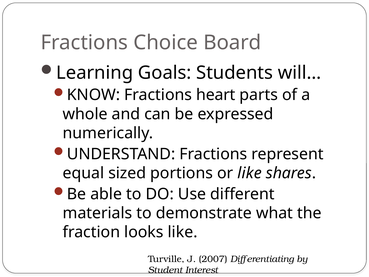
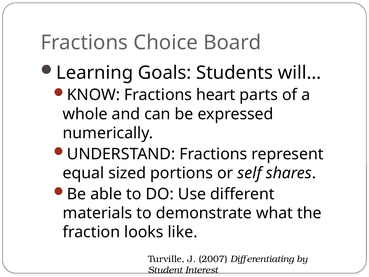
or like: like -> self
